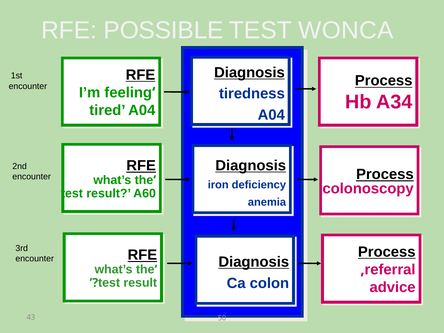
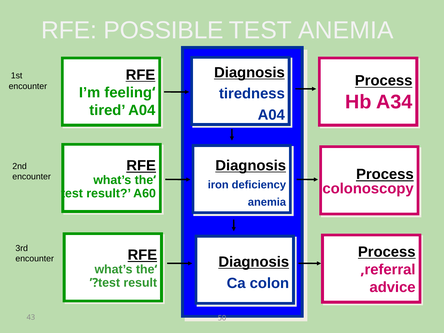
TEST WONCA: WONCA -> ANEMIA
